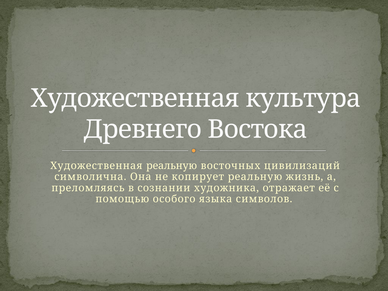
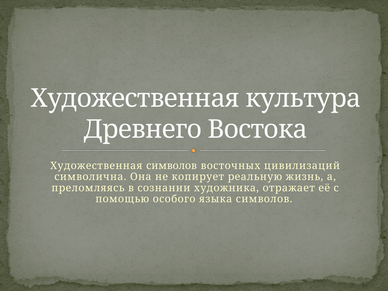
Художественная реальную: реальную -> символов
